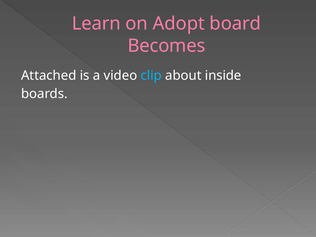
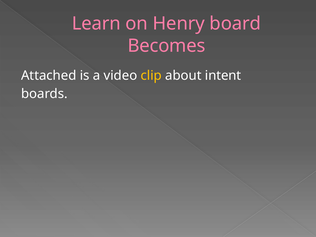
Adopt: Adopt -> Henry
clip colour: light blue -> yellow
inside: inside -> intent
